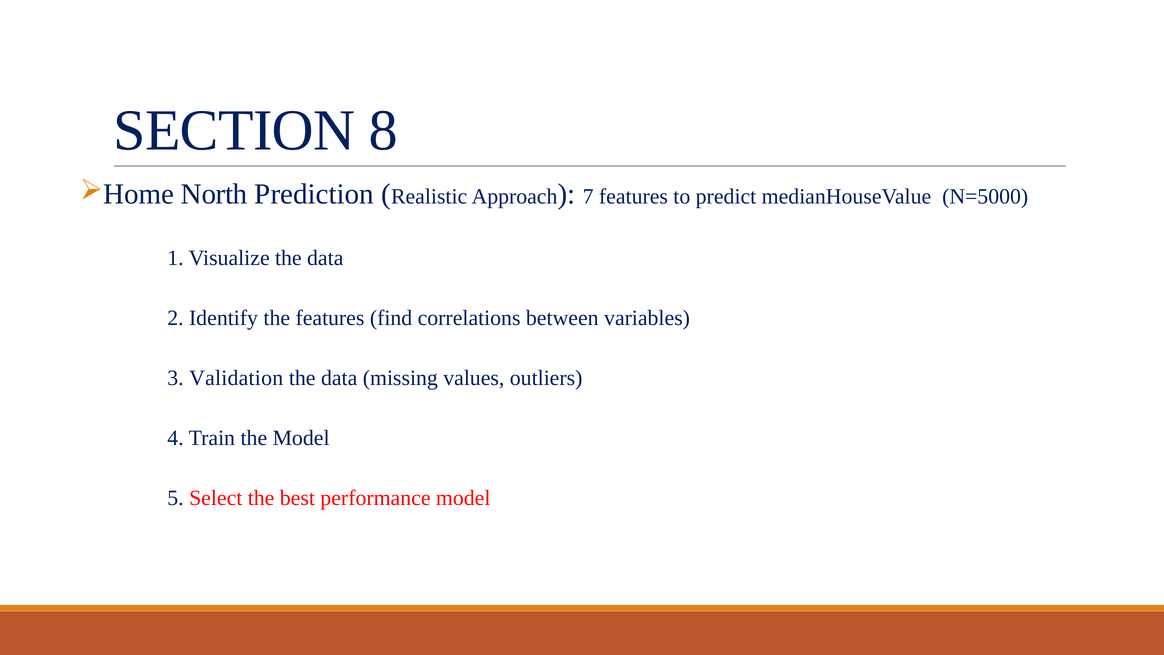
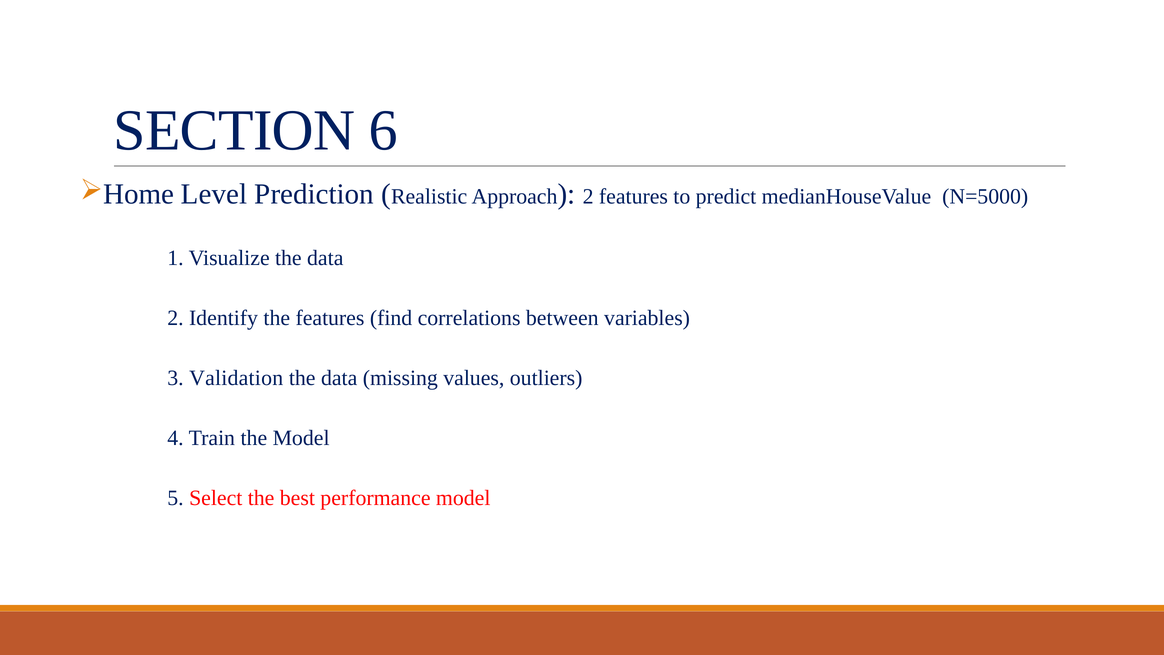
8: 8 -> 6
North: North -> Level
7 at (588, 197): 7 -> 2
